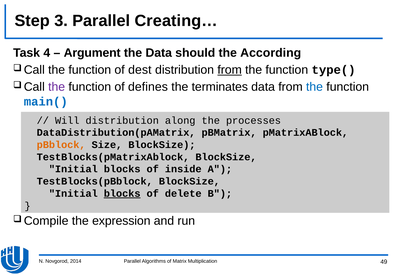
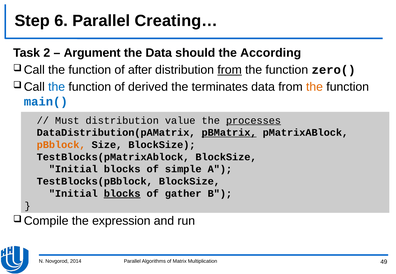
3: 3 -> 6
4: 4 -> 2
dest: dest -> after
type(: type( -> zero(
the at (57, 87) colour: purple -> blue
defines: defines -> derived
the at (314, 87) colour: blue -> orange
Will: Will -> Must
along: along -> value
processes underline: none -> present
pBMatrix underline: none -> present
inside: inside -> simple
delete: delete -> gather
